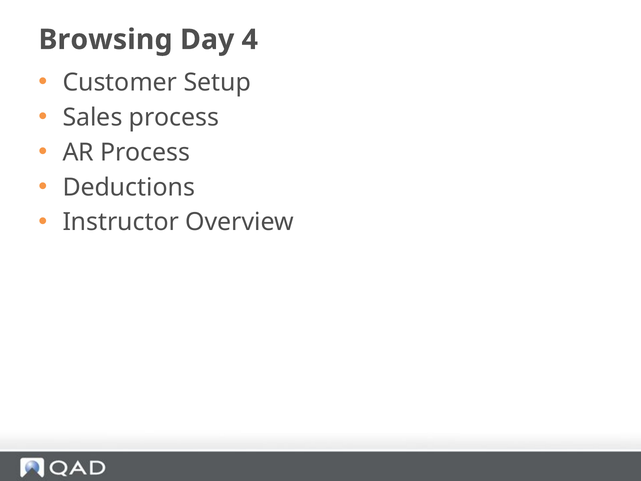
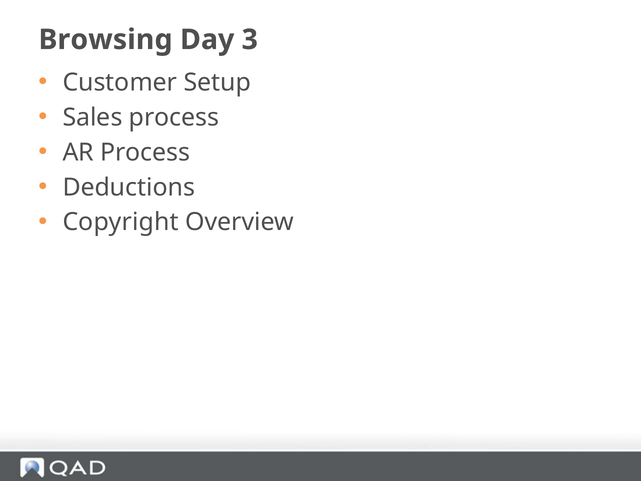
4: 4 -> 3
Instructor: Instructor -> Copyright
